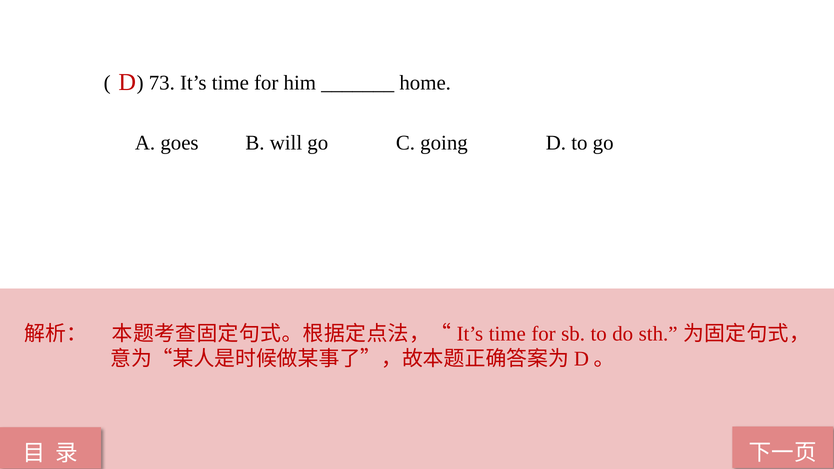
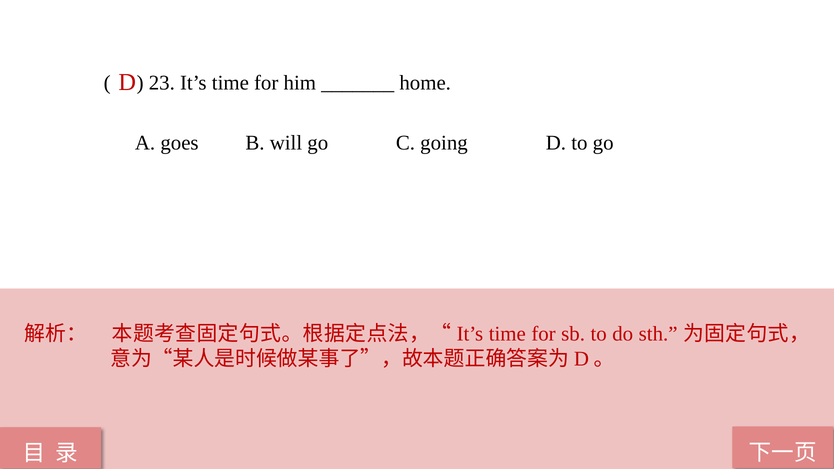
73: 73 -> 23
